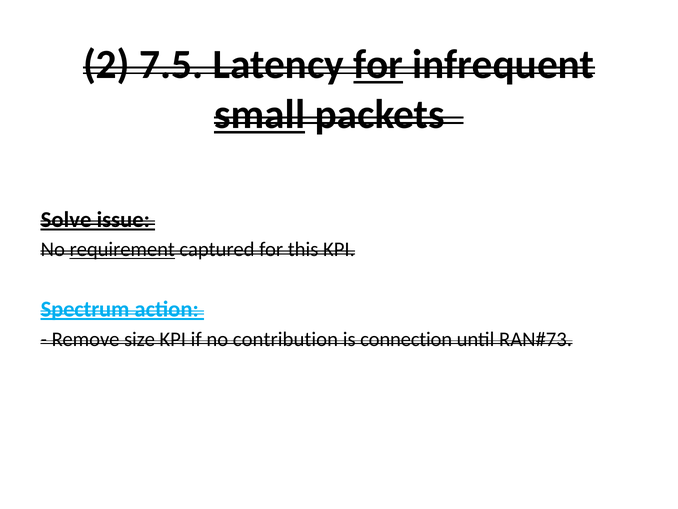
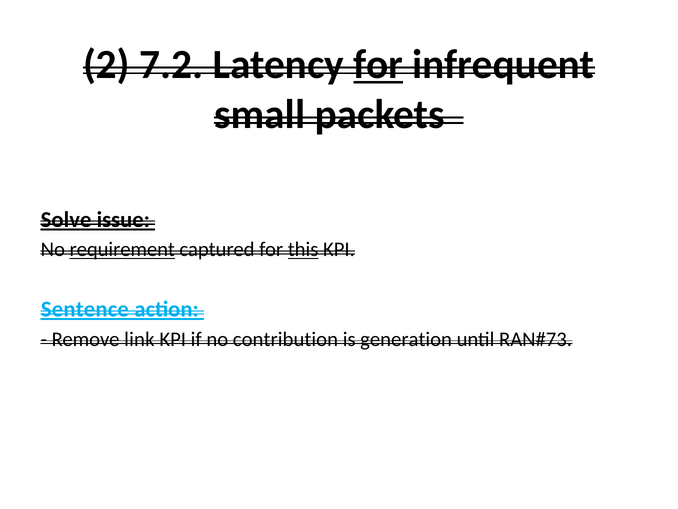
7.5: 7.5 -> 7.2
small underline: present -> none
this underline: none -> present
Spectrum: Spectrum -> Sentence
size: size -> link
connection: connection -> generation
